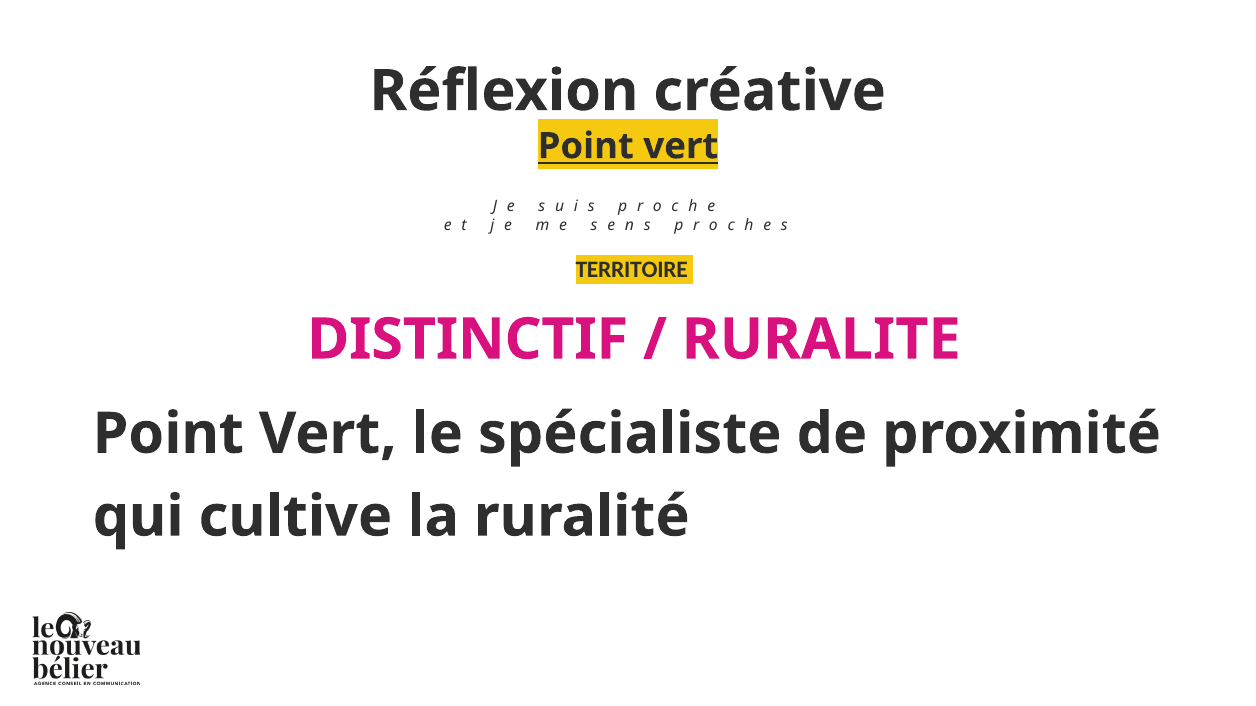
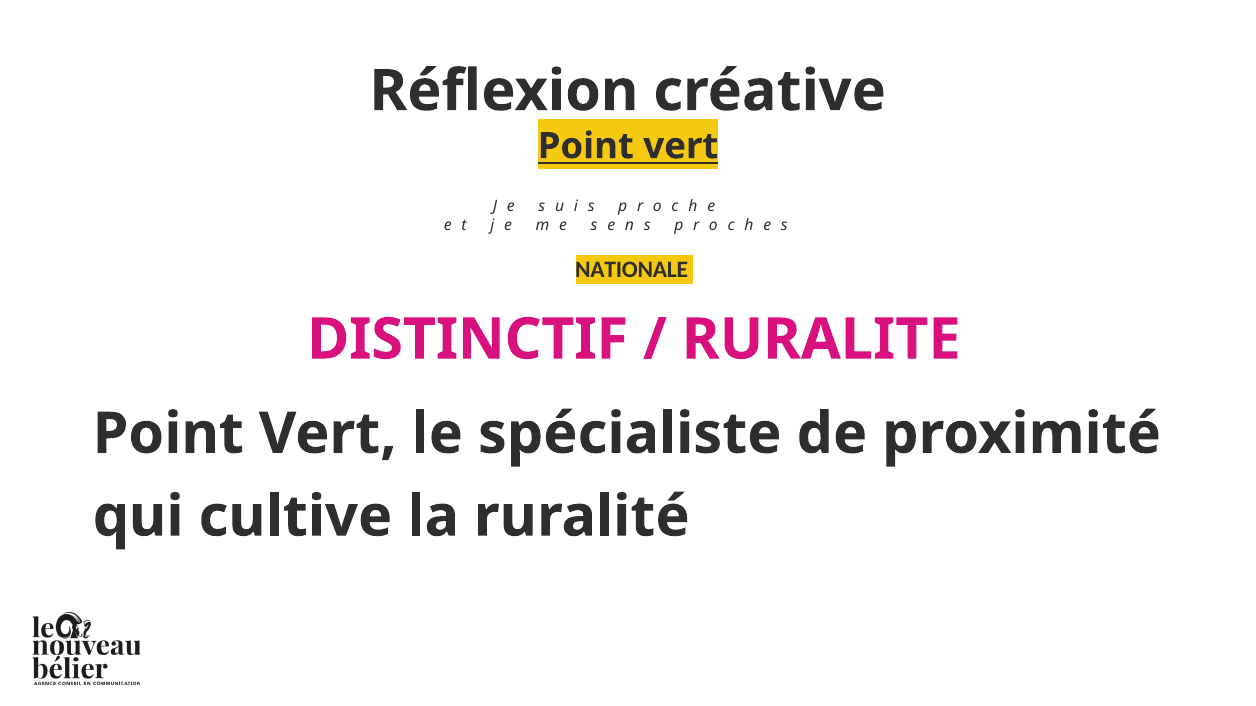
TERRITOIRE: TERRITOIRE -> NATIONALE
